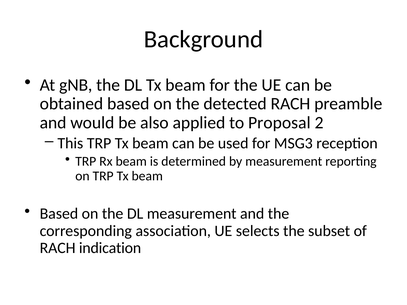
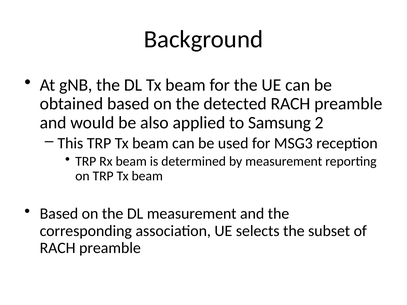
Proposal: Proposal -> Samsung
indication at (110, 248): indication -> preamble
